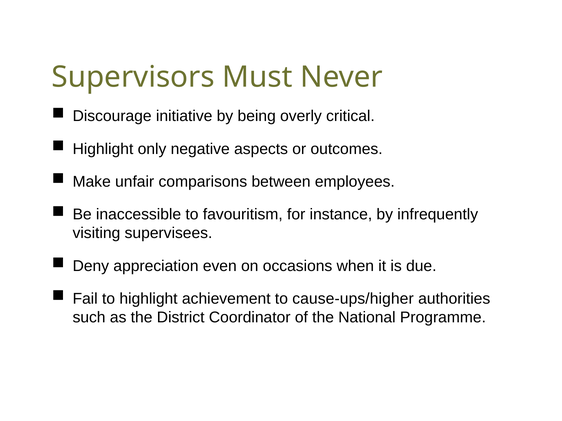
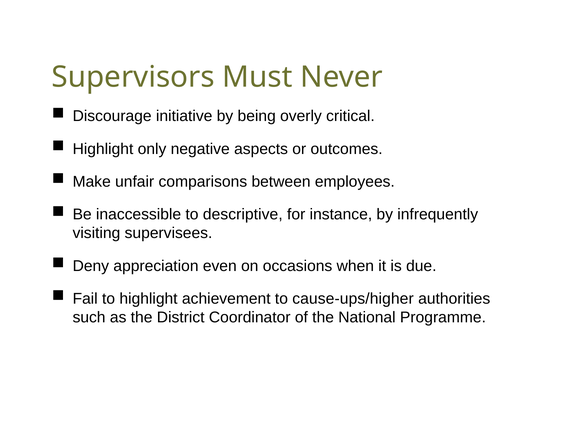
favouritism: favouritism -> descriptive
